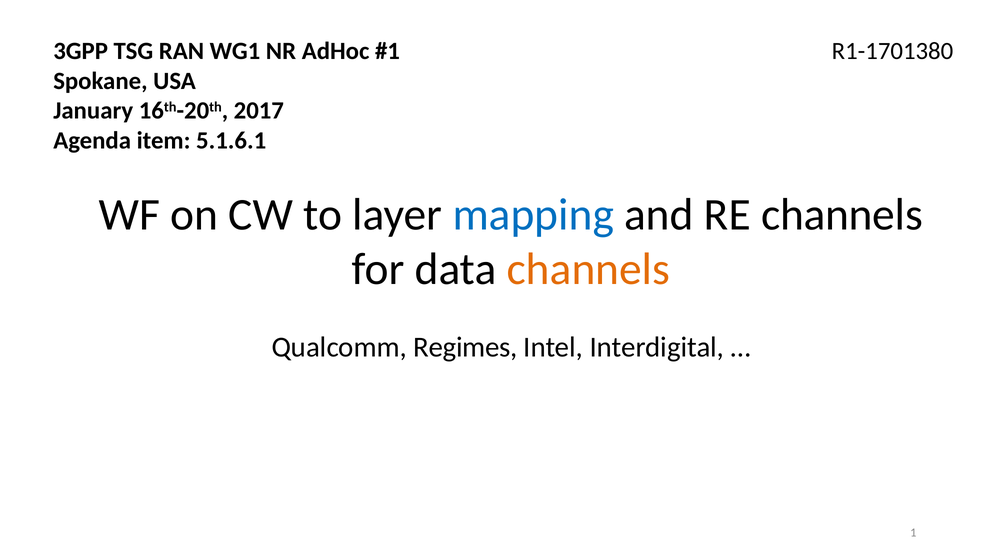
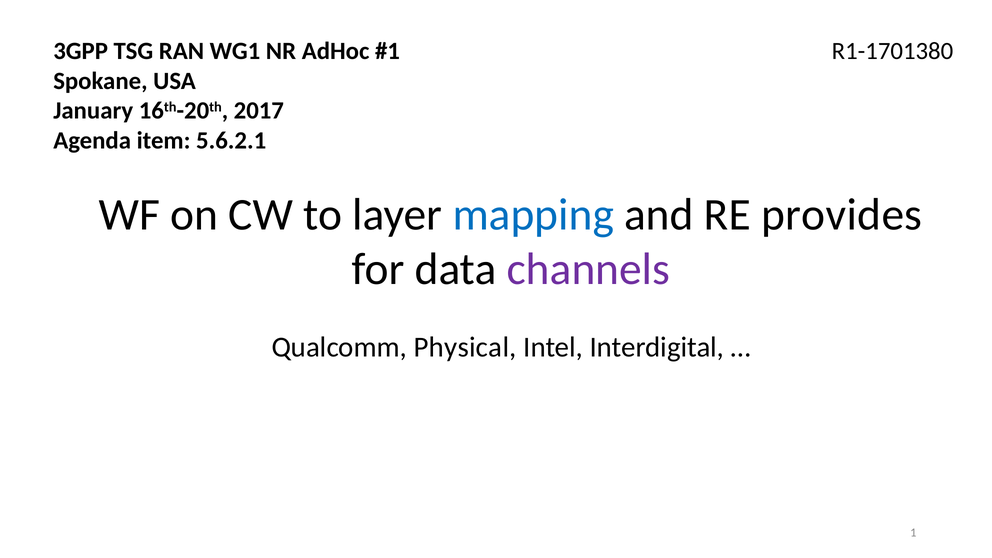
5.1.6.1: 5.1.6.1 -> 5.6.2.1
RE channels: channels -> provides
channels at (588, 269) colour: orange -> purple
Regimes: Regimes -> Physical
